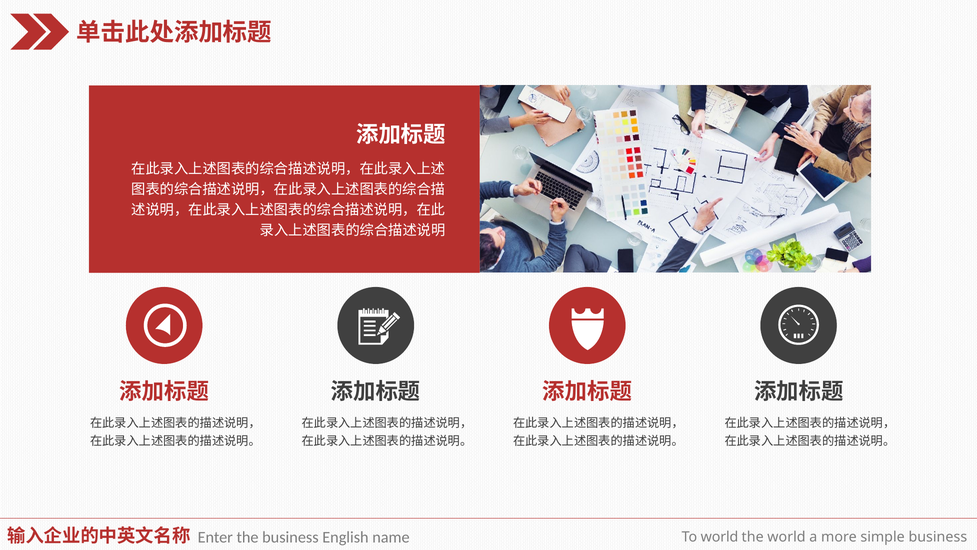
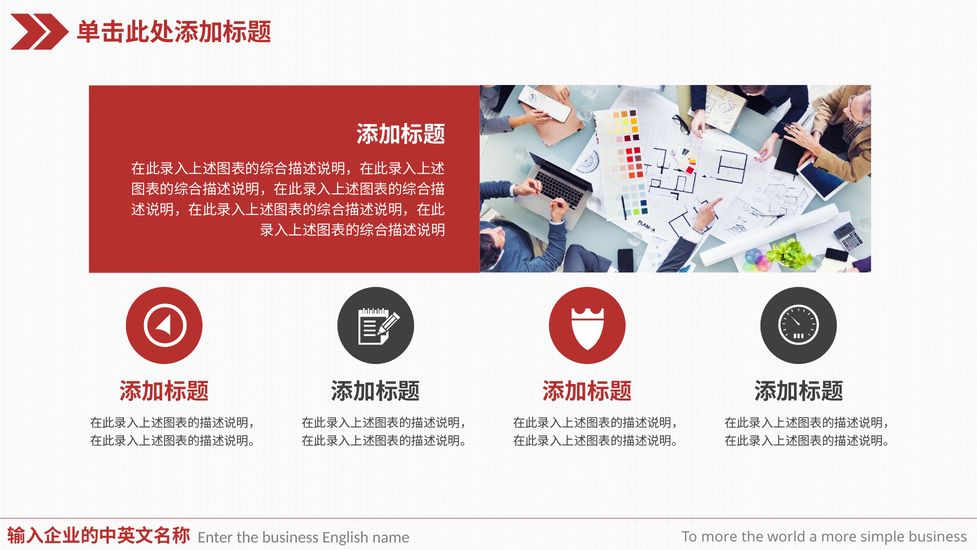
To world: world -> more
